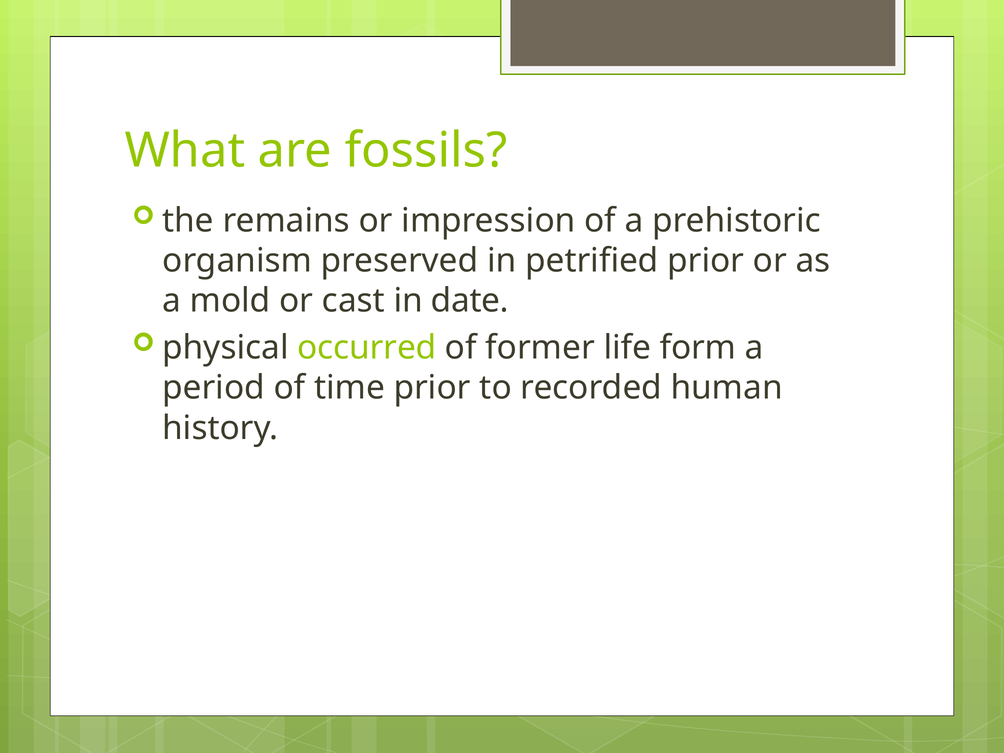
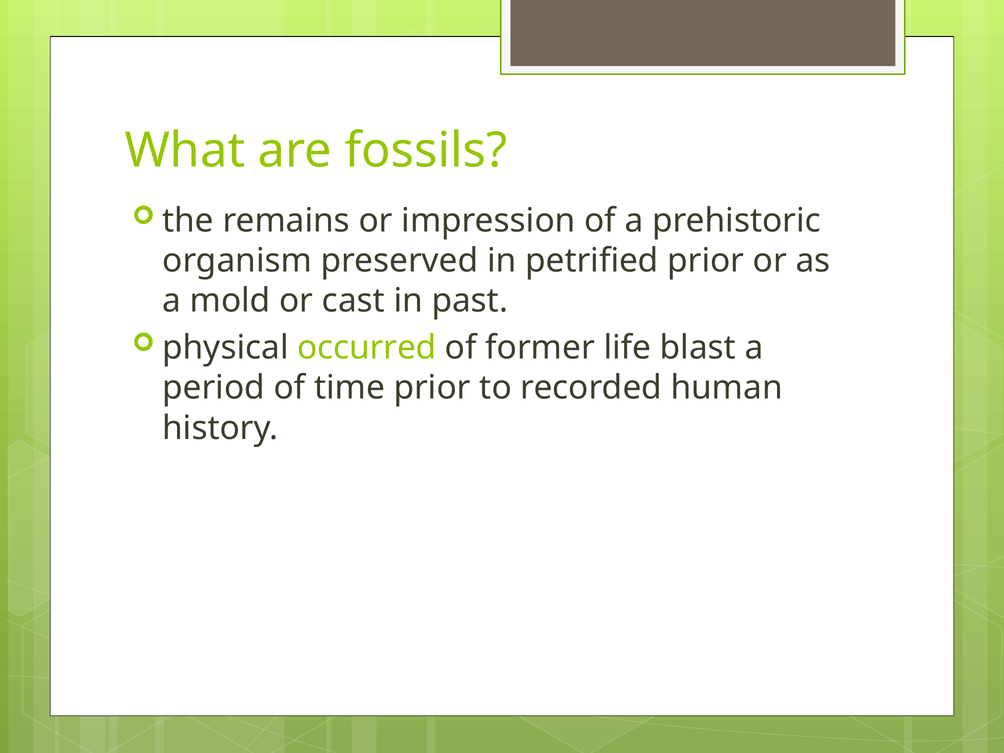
date: date -> past
form: form -> blast
